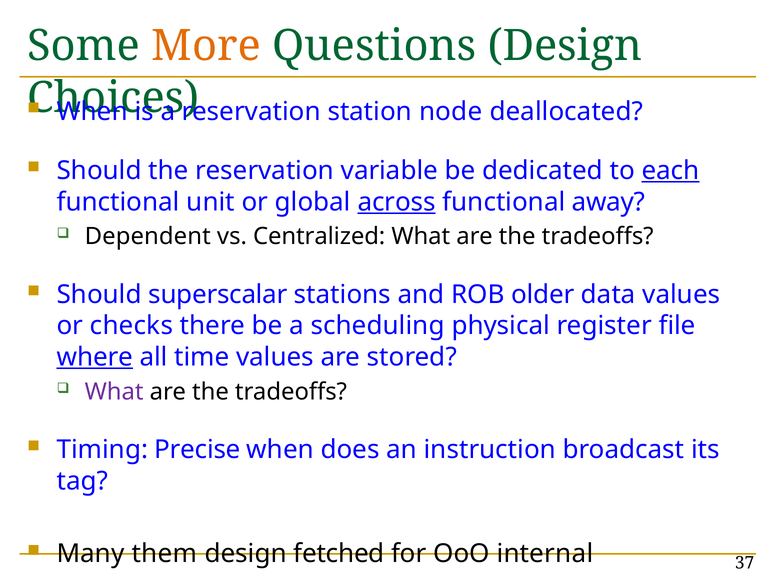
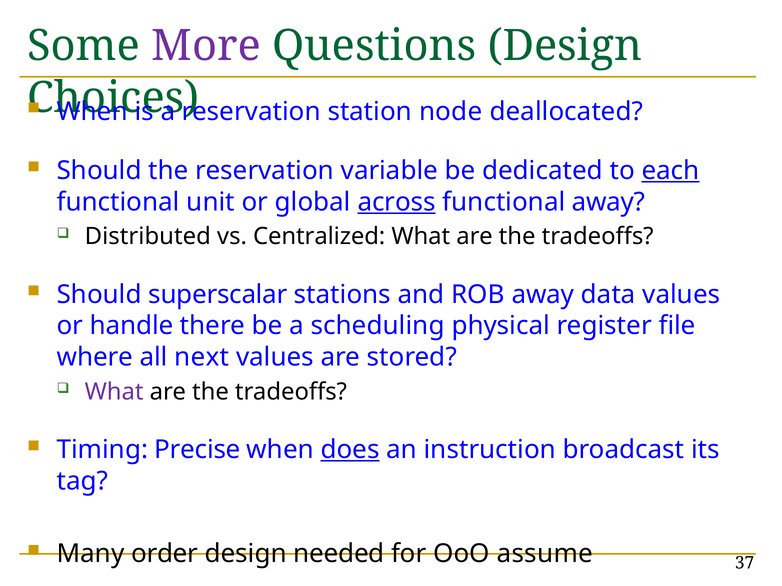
More colour: orange -> purple
Dependent: Dependent -> Distributed
ROB older: older -> away
checks: checks -> handle
where underline: present -> none
time: time -> next
does underline: none -> present
them: them -> order
fetched: fetched -> needed
internal: internal -> assume
